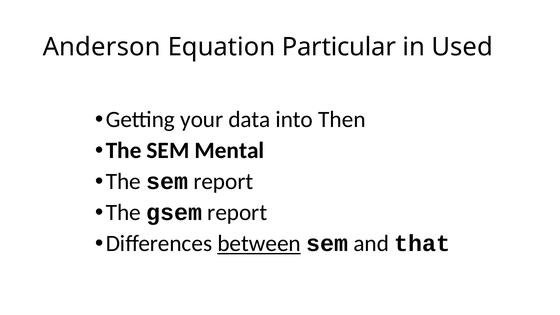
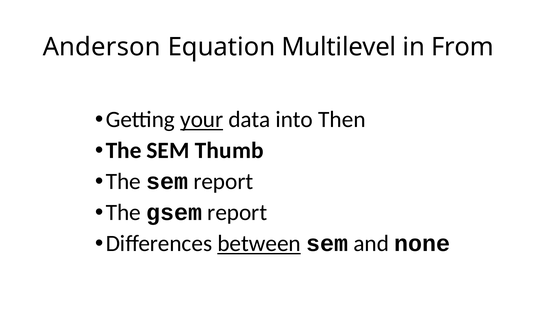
Particular: Particular -> Multilevel
Used: Used -> From
your underline: none -> present
Mental: Mental -> Thumb
that: that -> none
